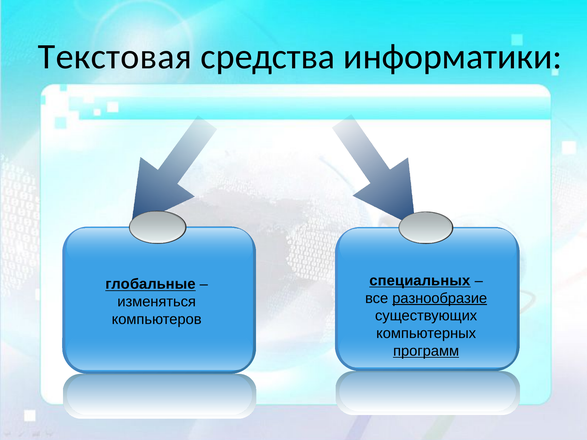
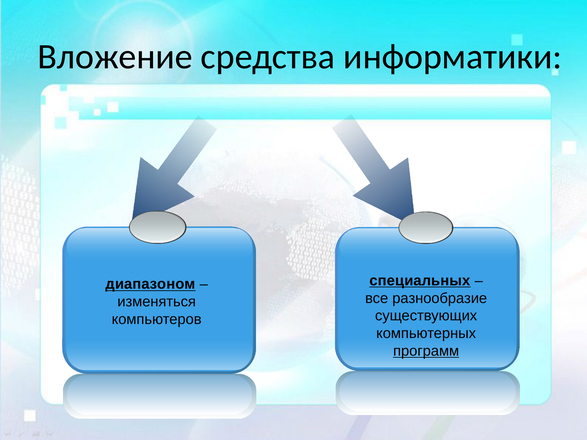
Текстовая: Текстовая -> Вложение
глобальные: глобальные -> диапазоном
разнообразие underline: present -> none
